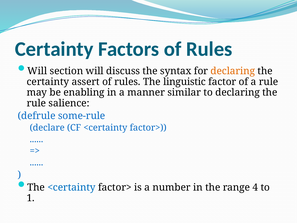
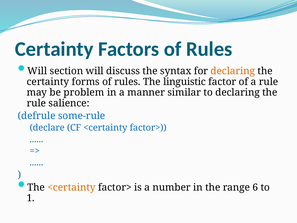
assert: assert -> forms
enabling: enabling -> problem
<certainty at (71, 187) colour: blue -> orange
4: 4 -> 6
